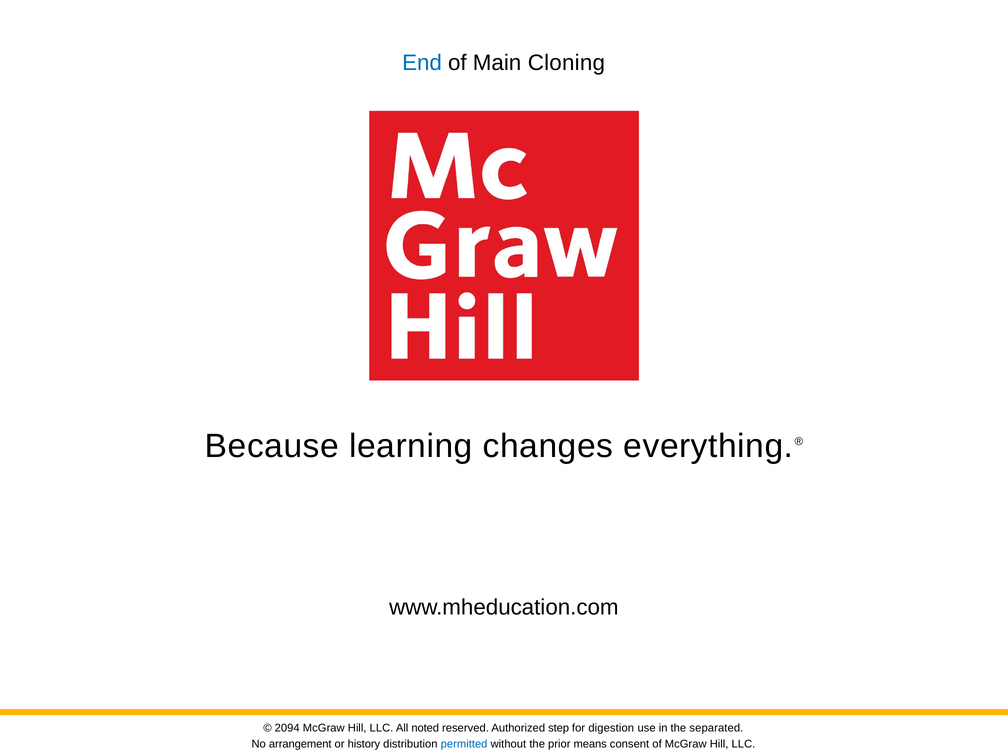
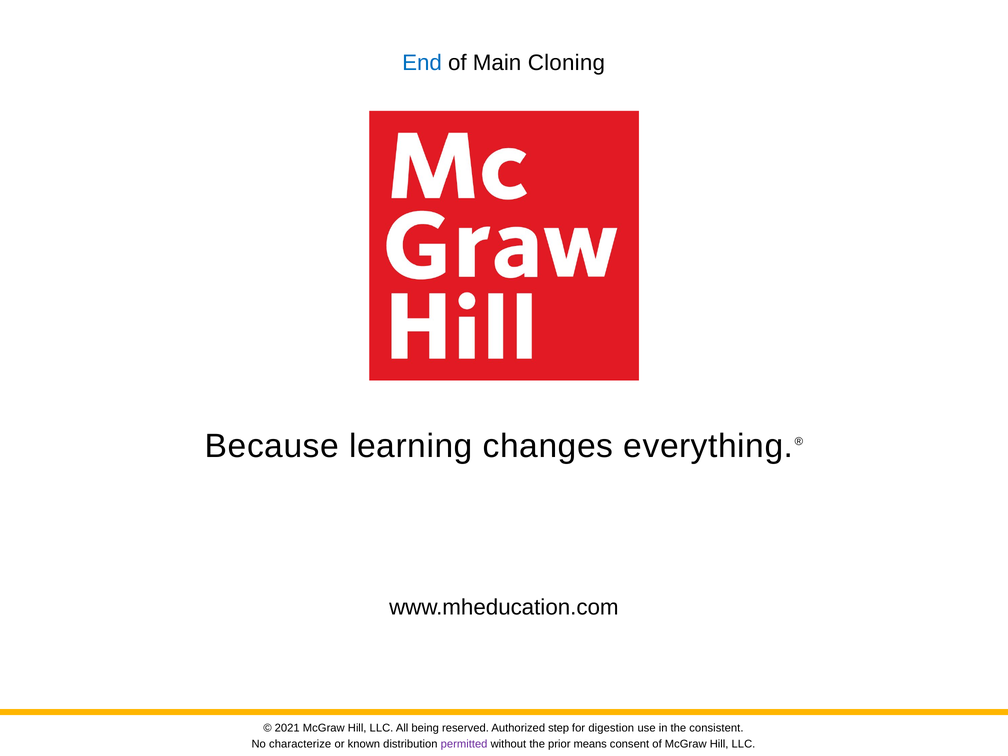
2094: 2094 -> 2021
noted: noted -> being
separated: separated -> consistent
arrangement: arrangement -> characterize
history: history -> known
permitted colour: blue -> purple
